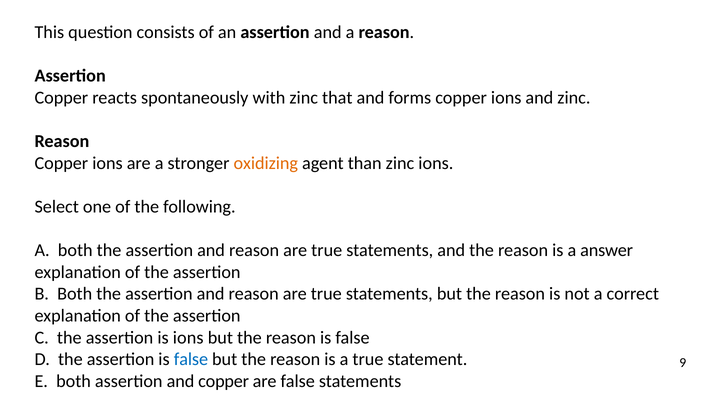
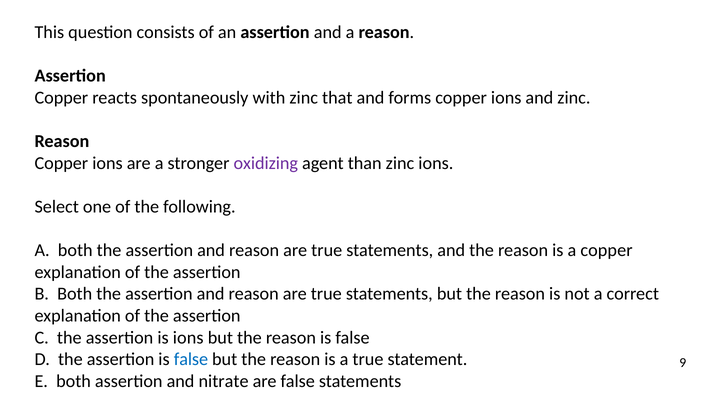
oxidizing colour: orange -> purple
a answer: answer -> copper
and copper: copper -> nitrate
